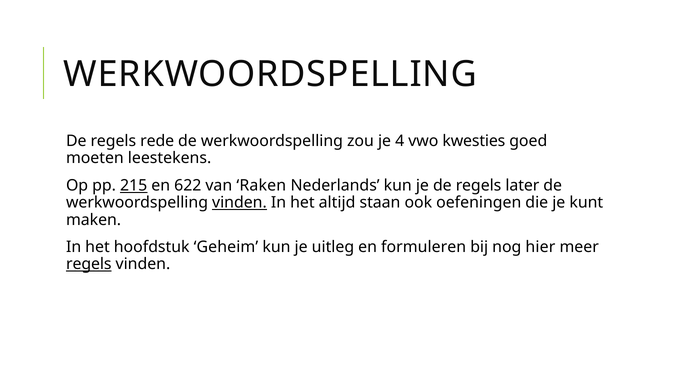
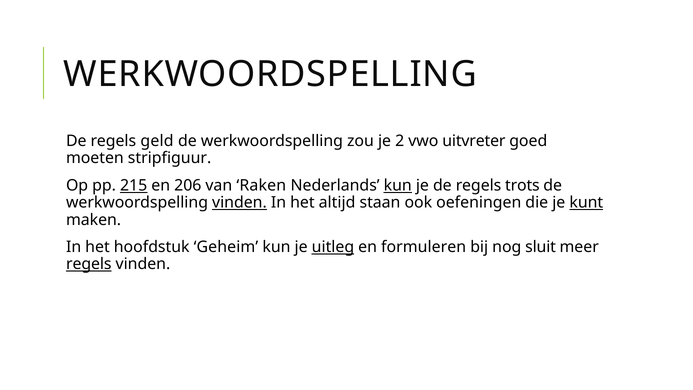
rede: rede -> geld
4: 4 -> 2
kwesties: kwesties -> uitvreter
leestekens: leestekens -> stripfiguur
622: 622 -> 206
kun at (398, 185) underline: none -> present
later: later -> trots
kunt underline: none -> present
uitleg underline: none -> present
hier: hier -> sluit
